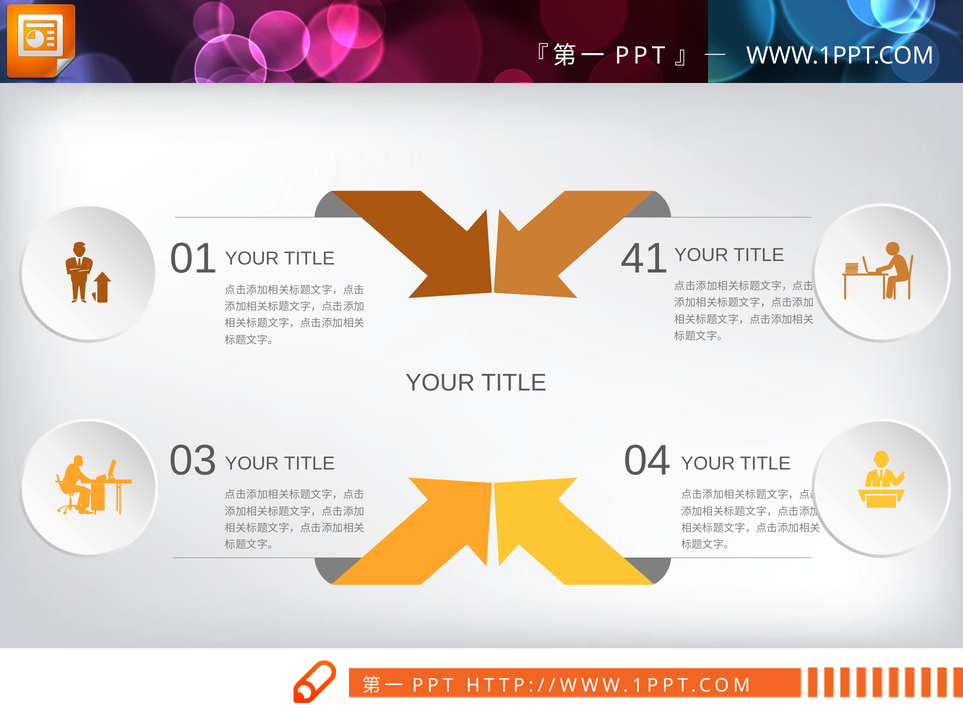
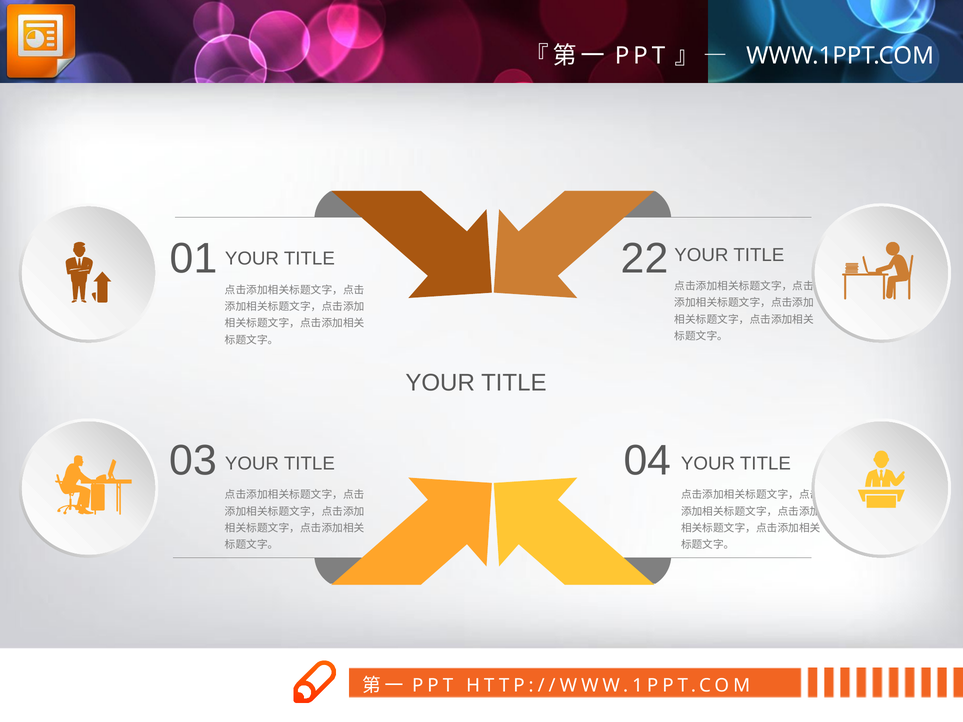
41: 41 -> 22
